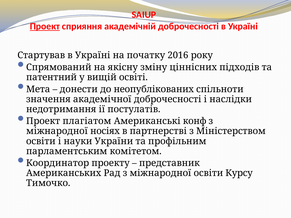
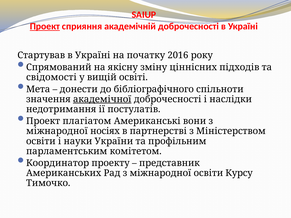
патентний: патентний -> свідомості
неопублікованих: неопублікованих -> бібліографічного
академічної underline: none -> present
конф: конф -> вони
